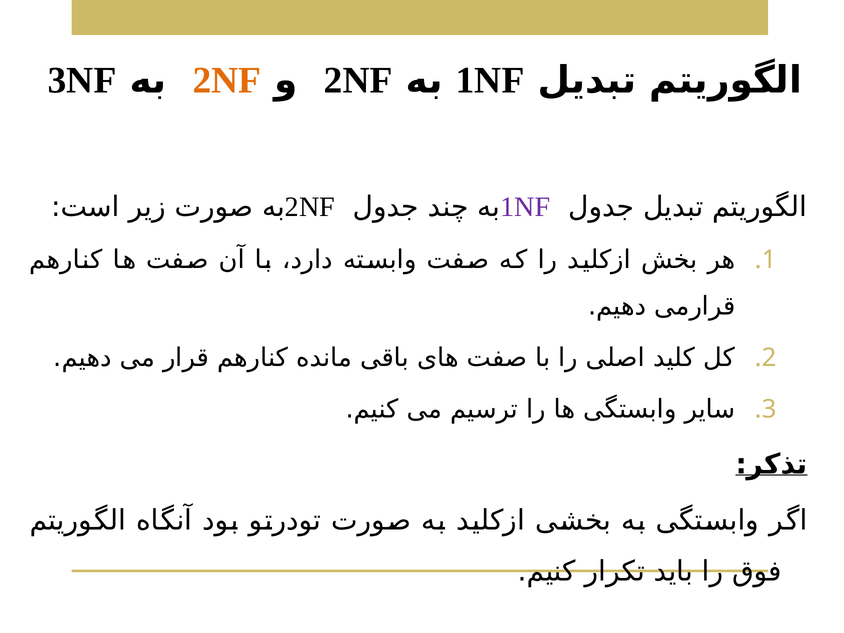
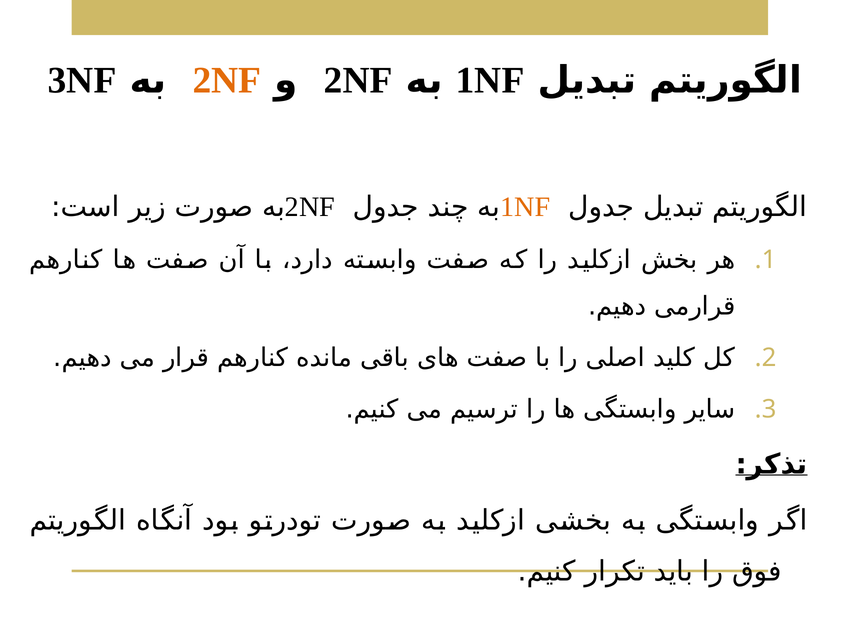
1NF at (525, 207) colour: purple -> orange
